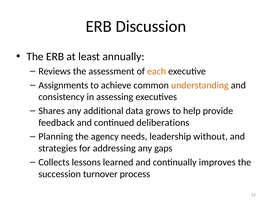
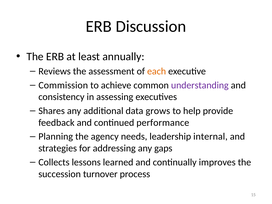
Assignments: Assignments -> Commission
understanding colour: orange -> purple
deliberations: deliberations -> performance
without: without -> internal
